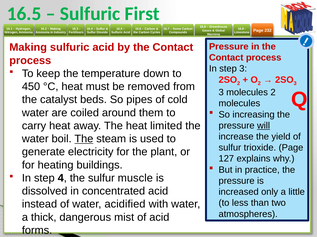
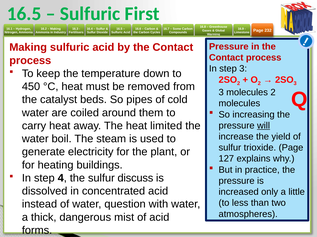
The at (84, 139) underline: present -> none
muscle: muscle -> discuss
acidified: acidified -> question
